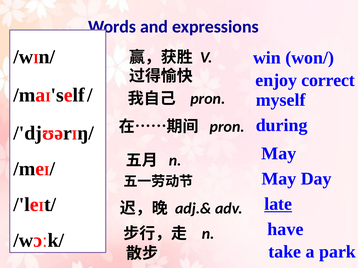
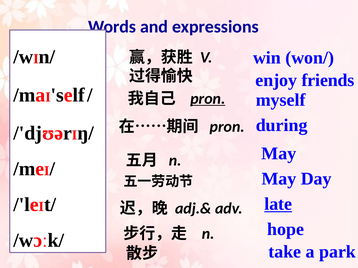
correct: correct -> friends
pron at (208, 99) underline: none -> present
have: have -> hope
